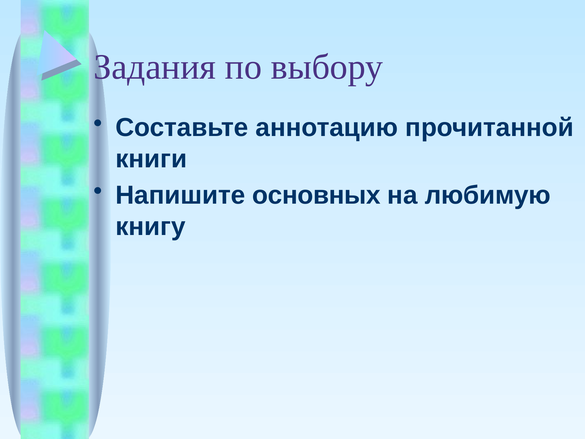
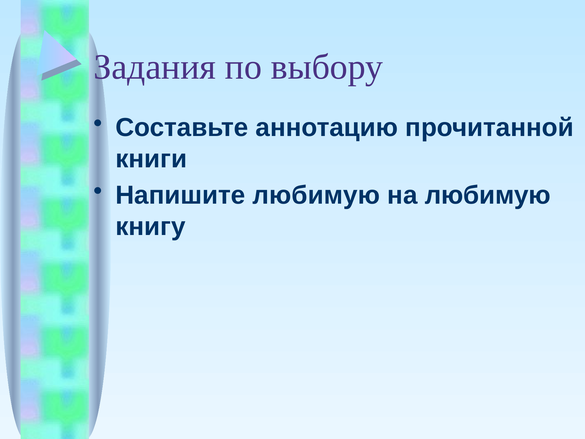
Напишите основных: основных -> любимую
